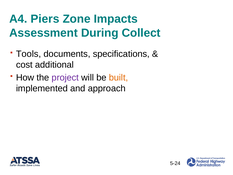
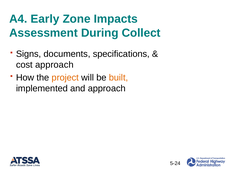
Piers: Piers -> Early
Tools: Tools -> Signs
cost additional: additional -> approach
project colour: purple -> orange
